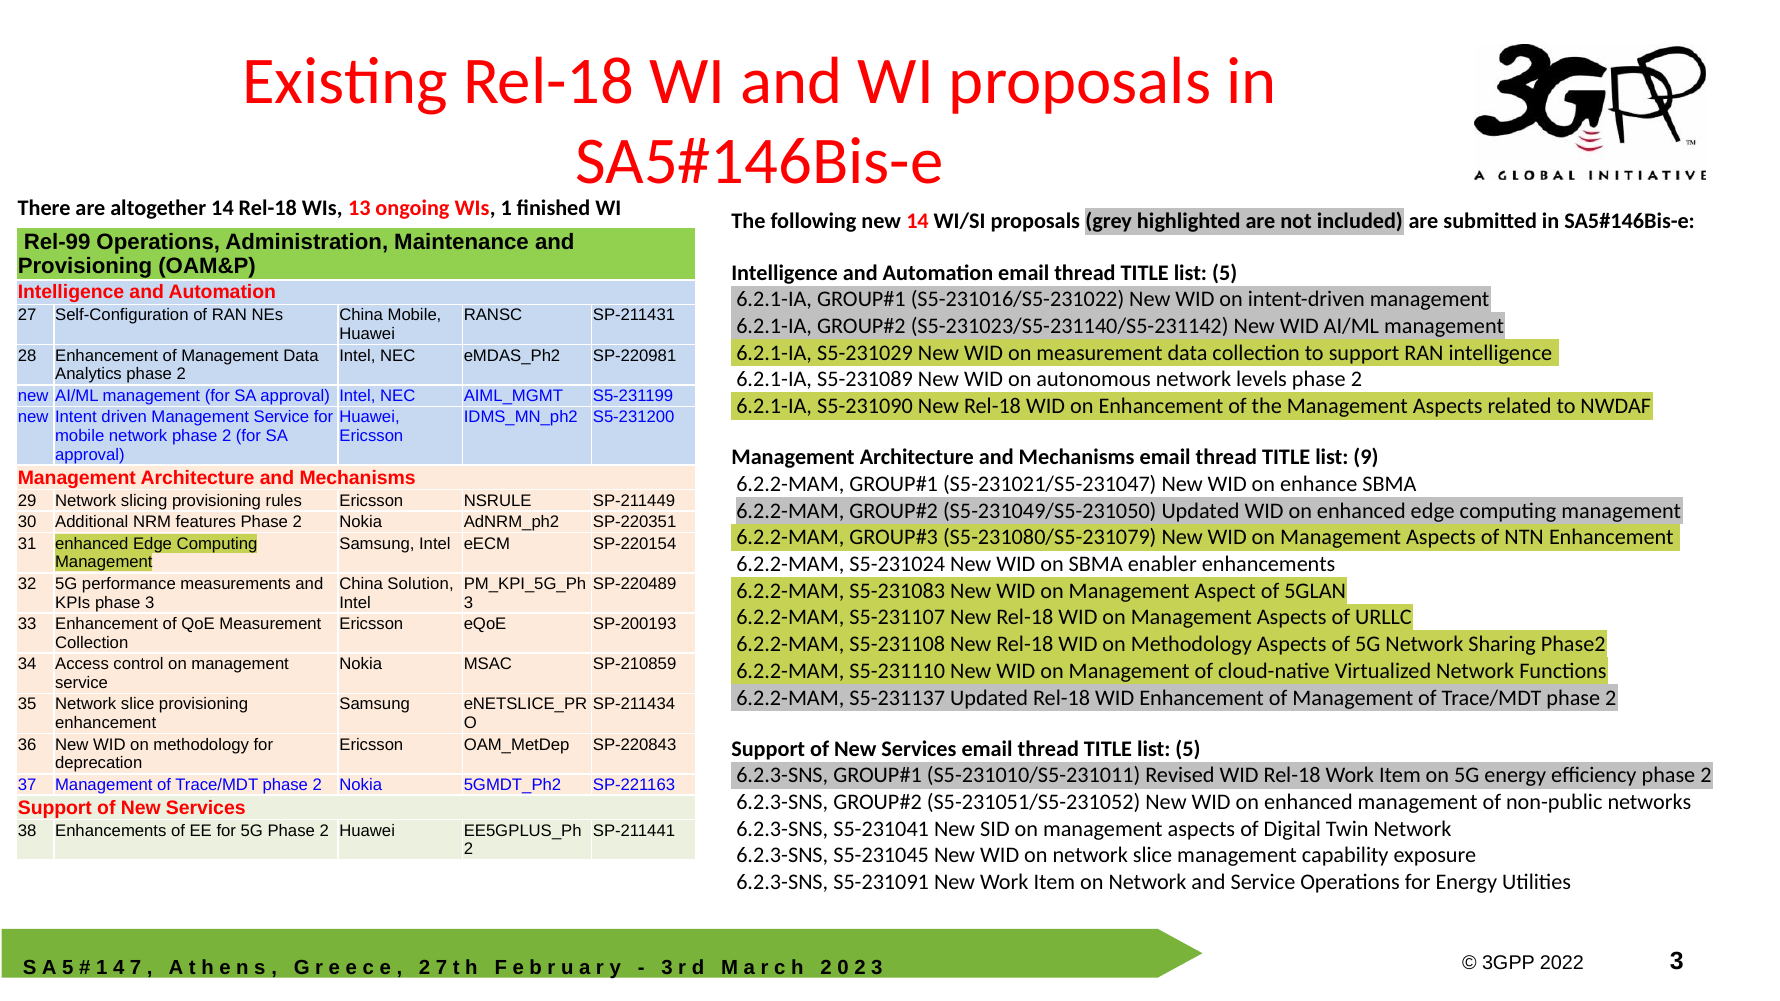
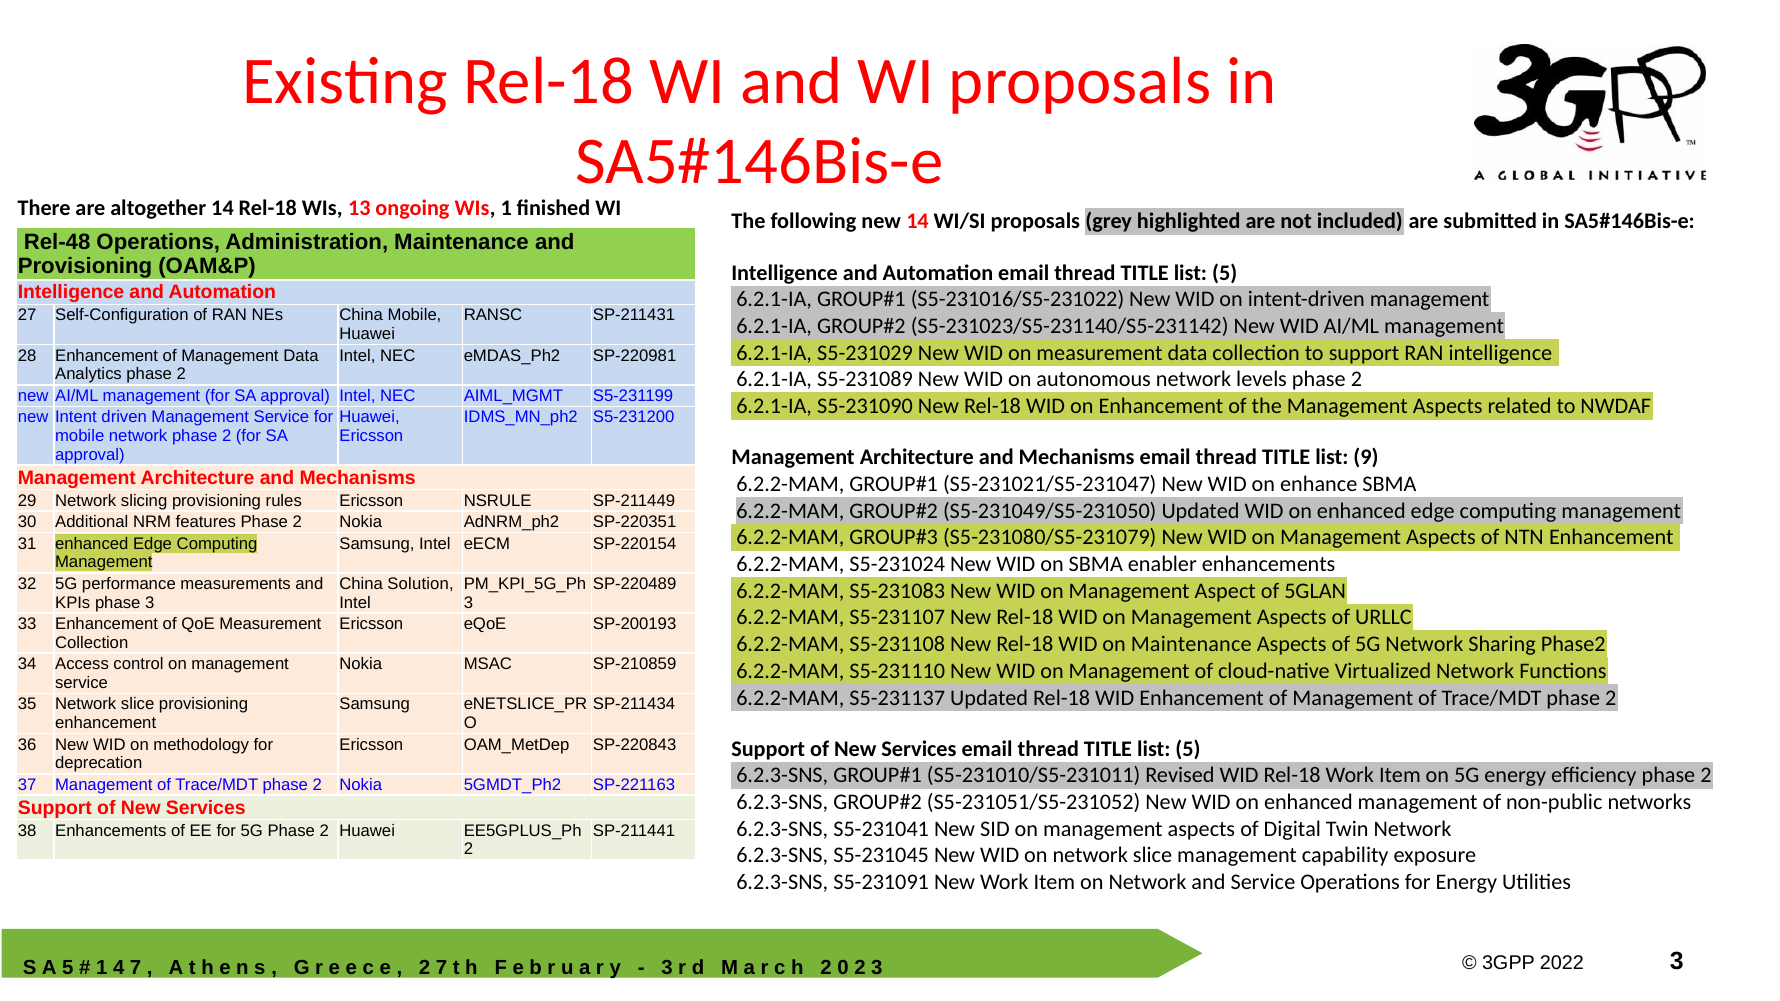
Rel-99: Rel-99 -> Rel-48
Rel-18 WID on Methodology: Methodology -> Maintenance
